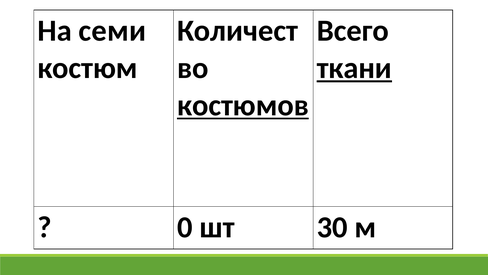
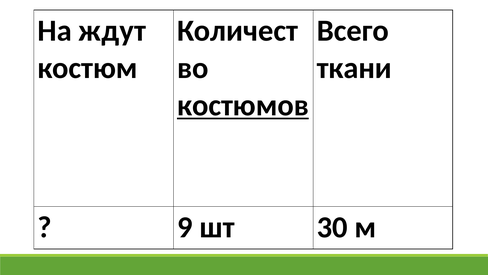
семи: семи -> ждут
ткани underline: present -> none
0: 0 -> 9
